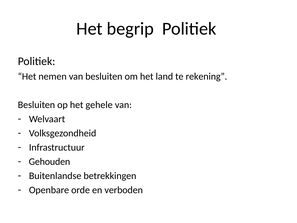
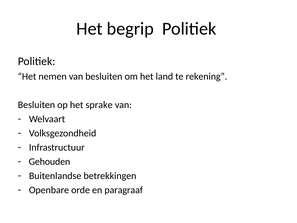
gehele: gehele -> sprake
verboden: verboden -> paragraaf
